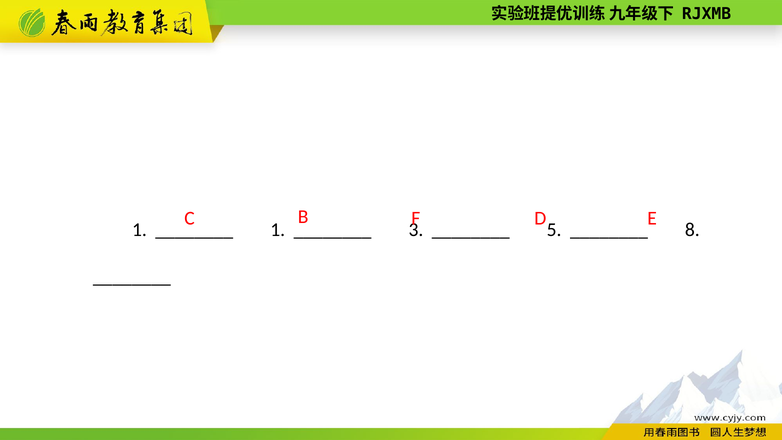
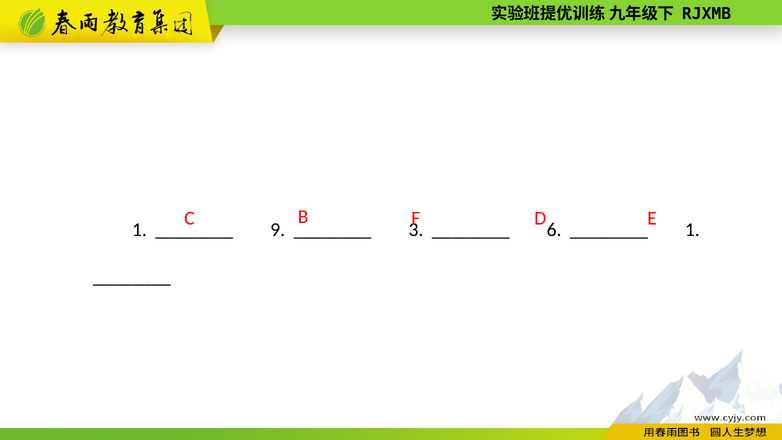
1 at (278, 230): 1 -> 9
5: 5 -> 6
8 at (692, 230): 8 -> 1
